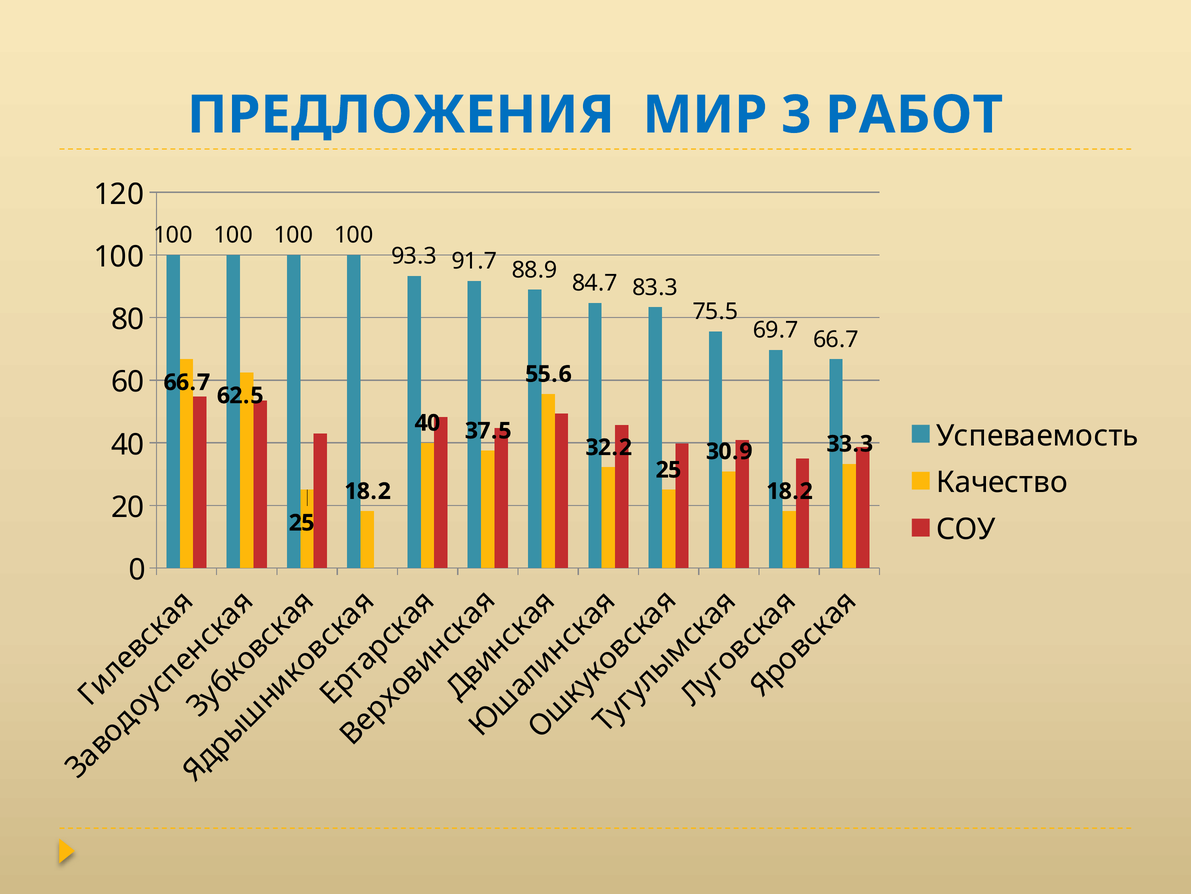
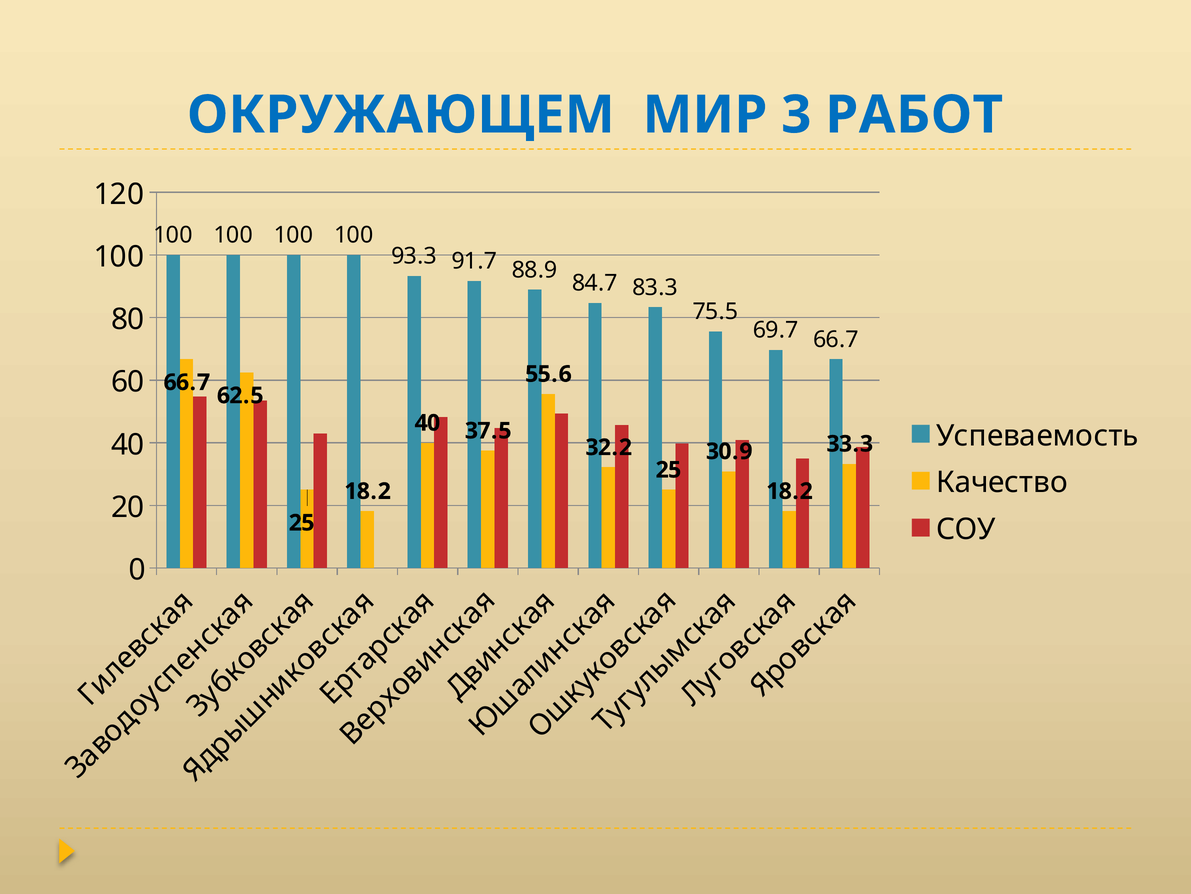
ПРЕДЛОЖЕНИЯ: ПРЕДЛОЖЕНИЯ -> ОКРУЖАЮЩЕМ
